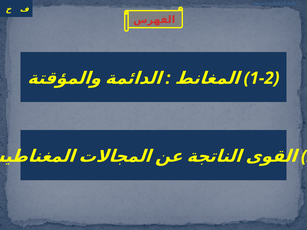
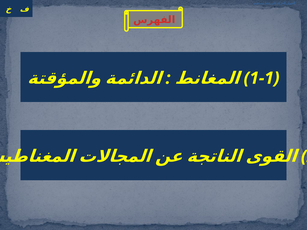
1-2: 1-2 -> 1-1
